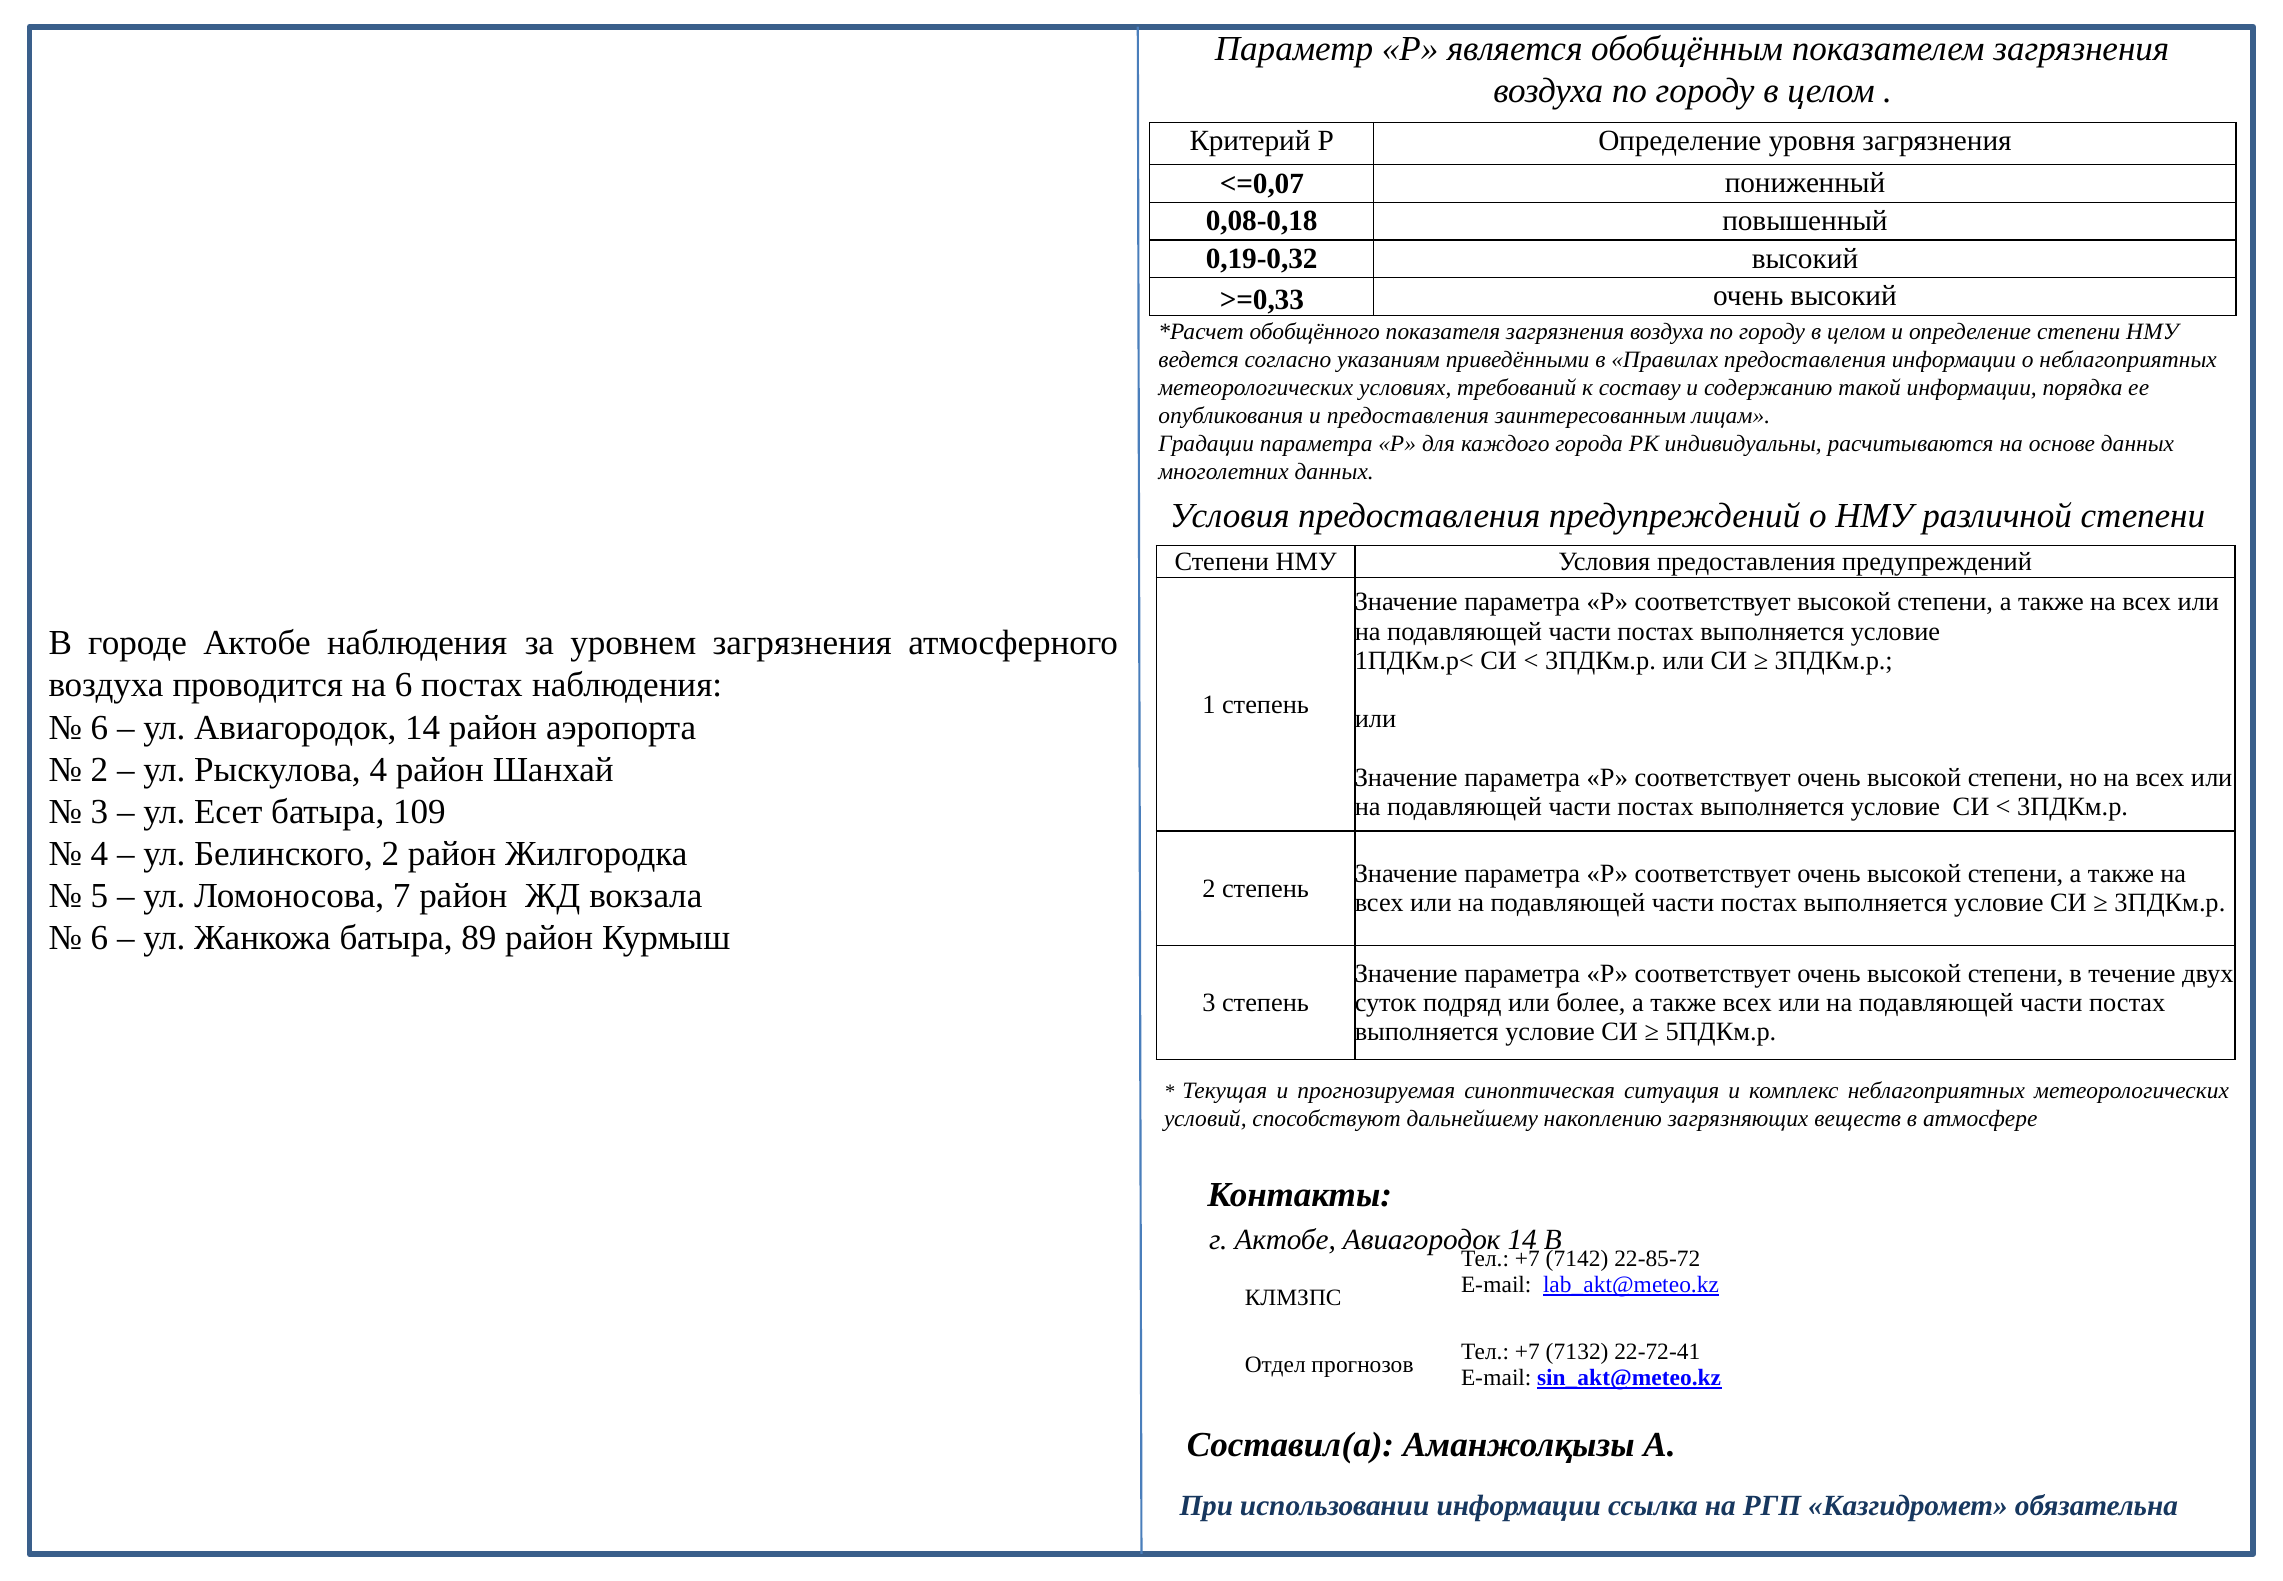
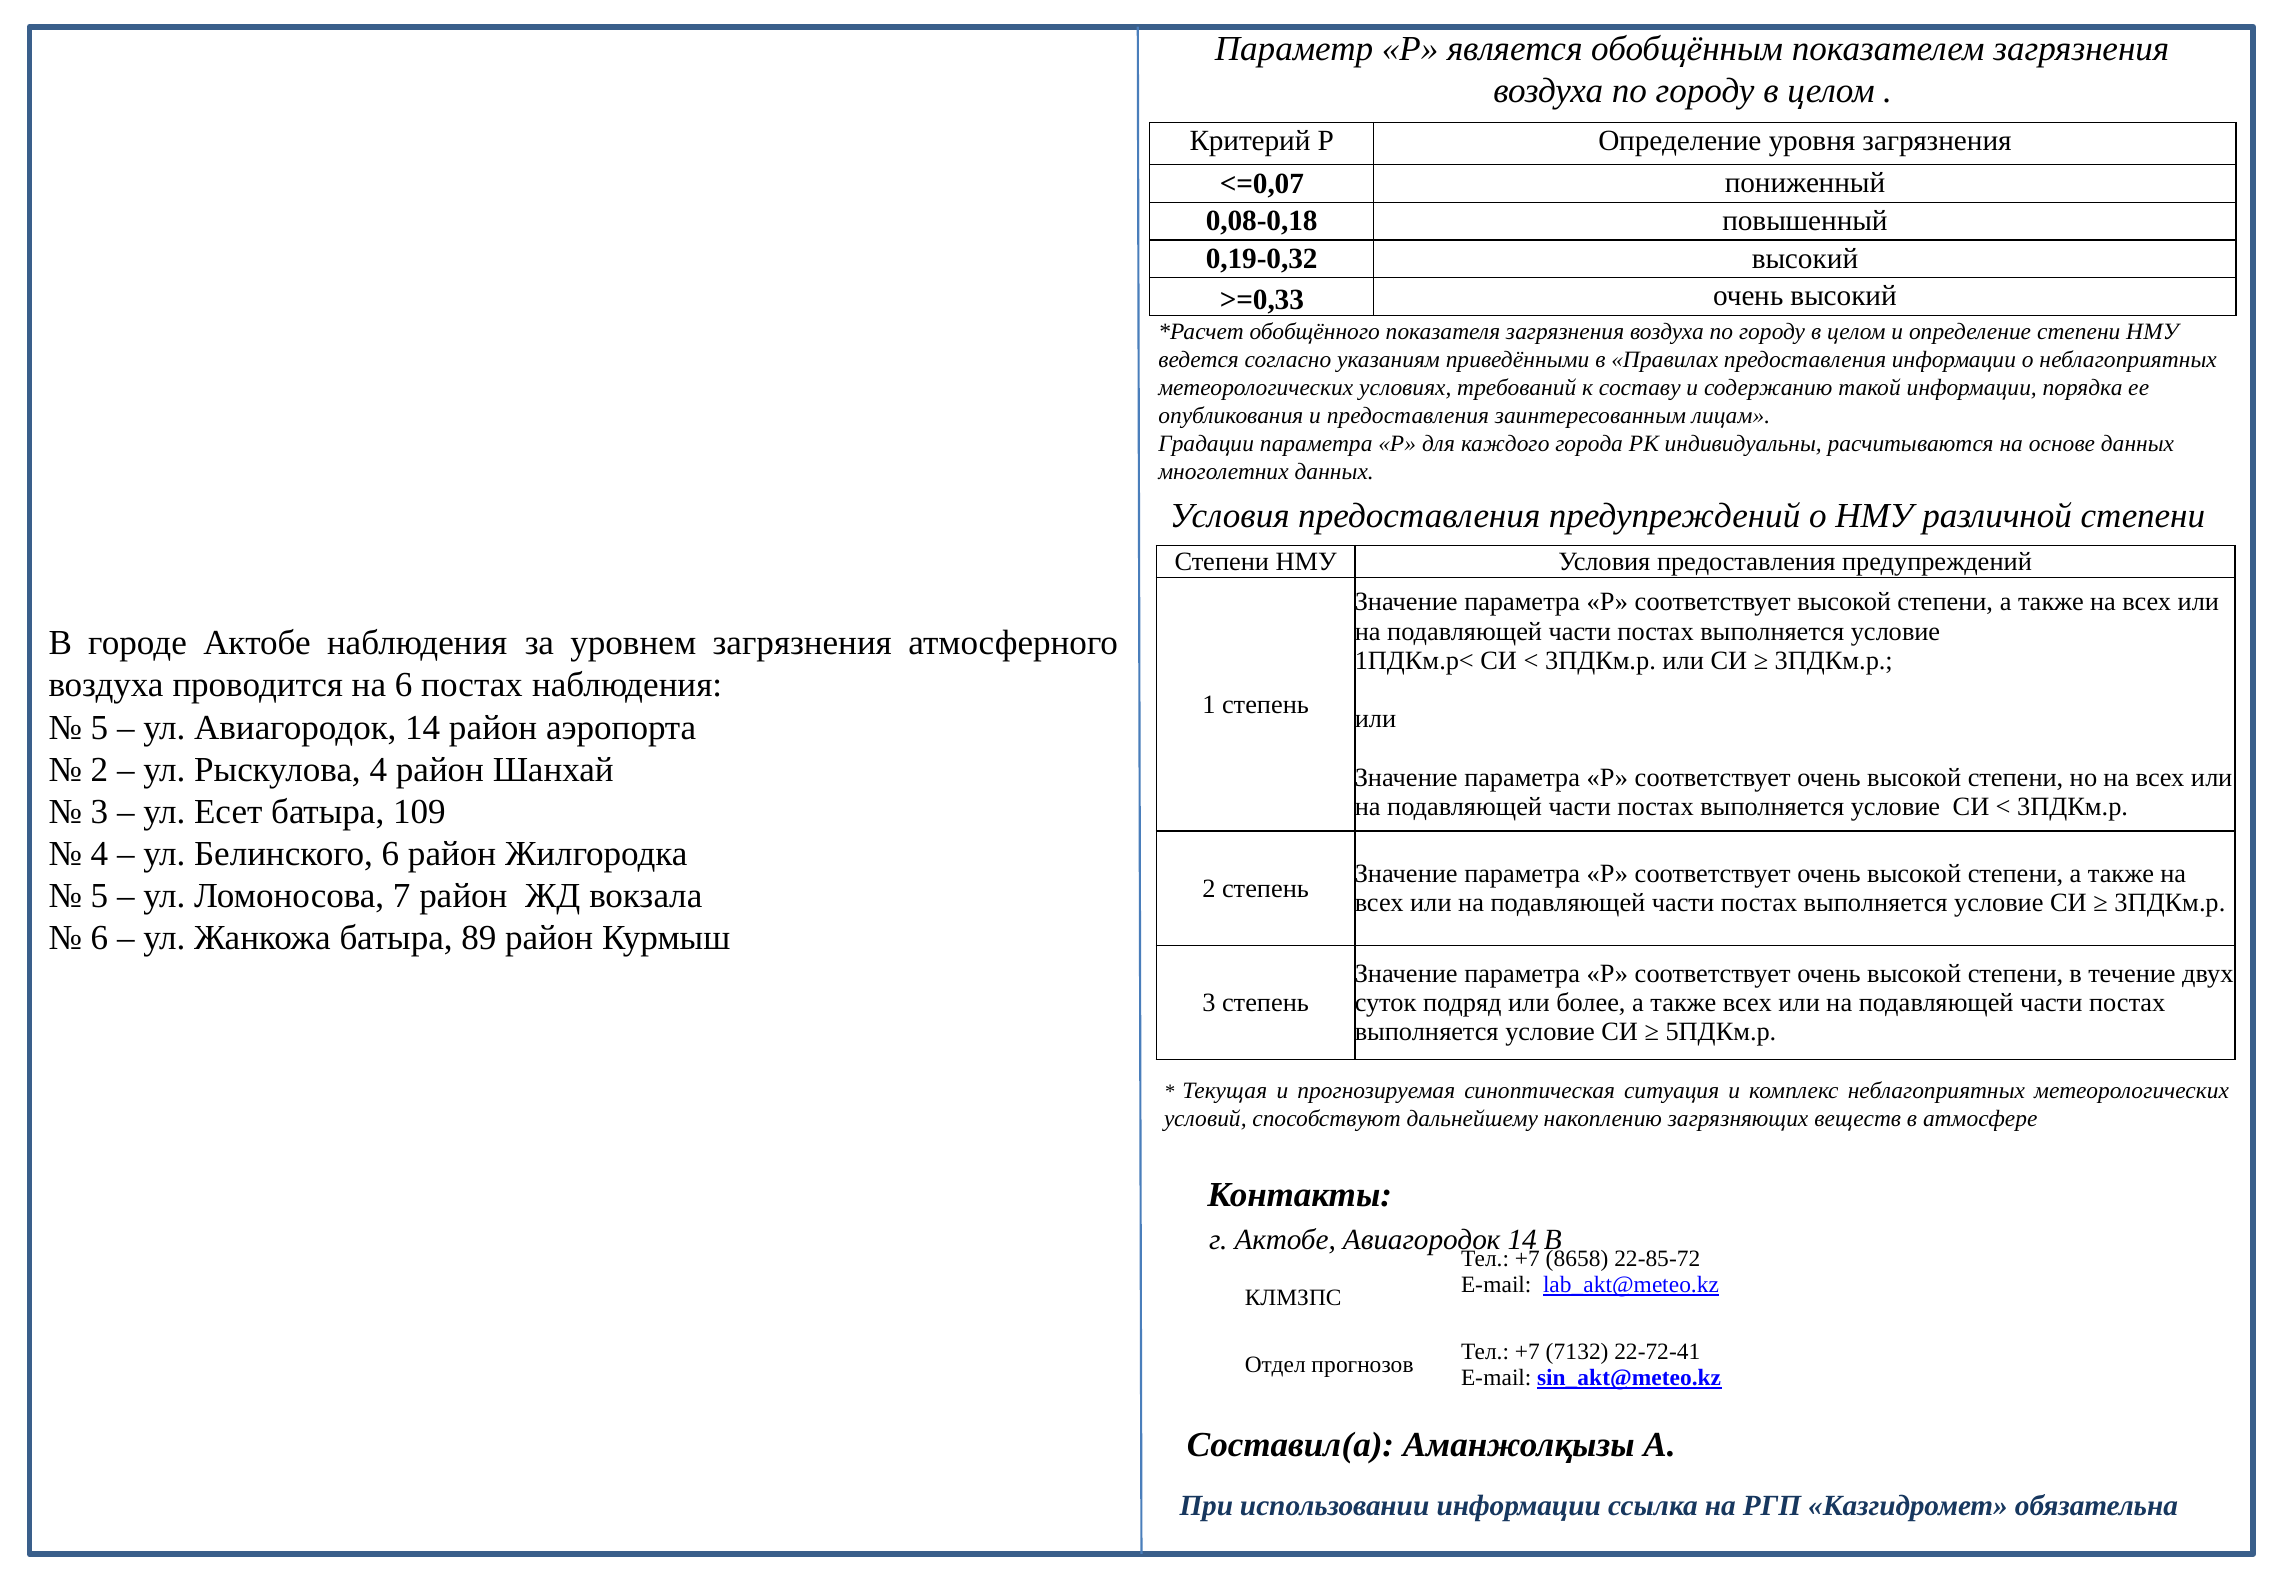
6 at (99, 727): 6 -> 5
Белинского 2: 2 -> 6
7142: 7142 -> 8658
